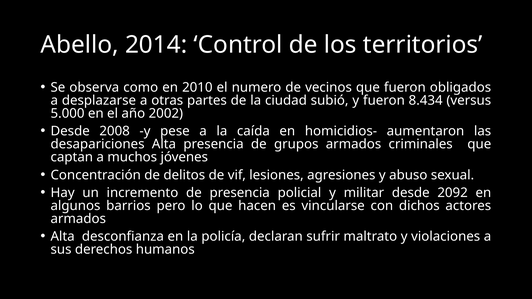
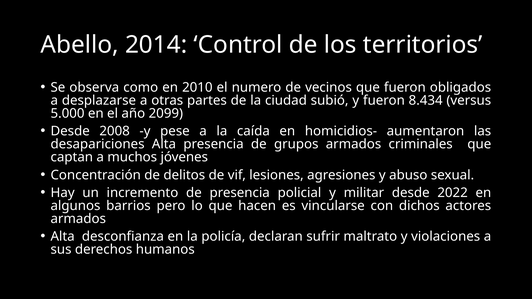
2002: 2002 -> 2099
2092: 2092 -> 2022
